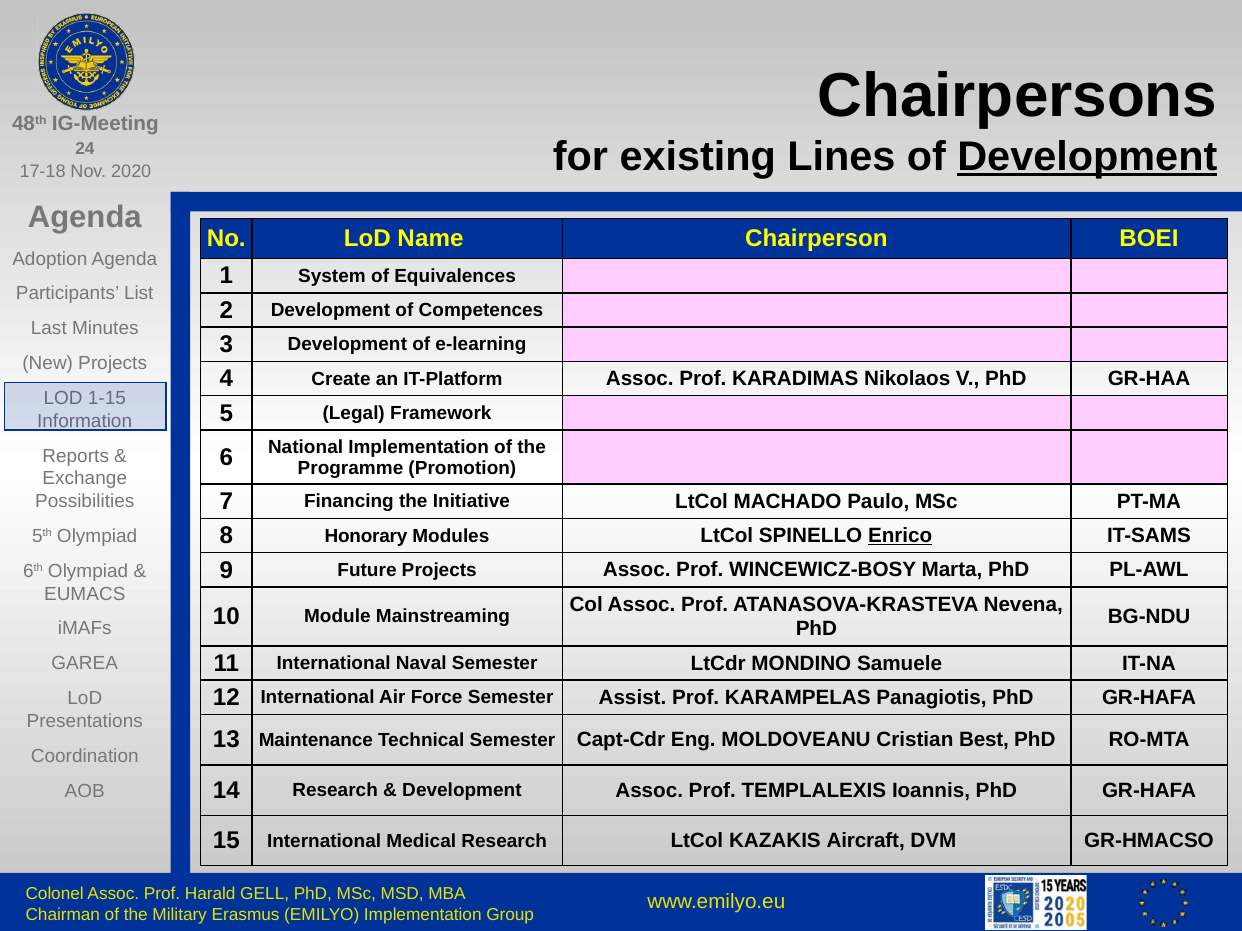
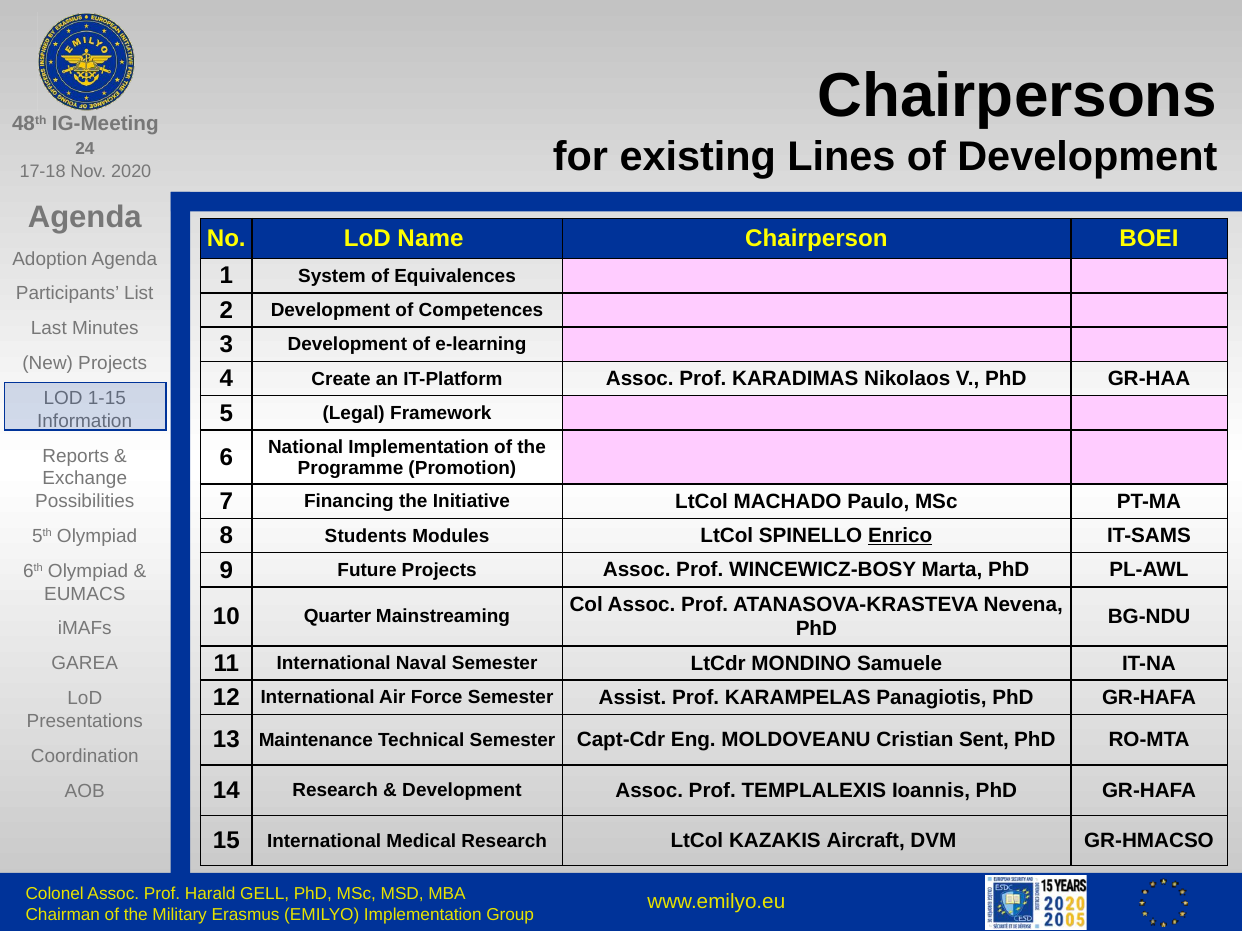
Development at (1087, 157) underline: present -> none
Honorary: Honorary -> Students
Module: Module -> Quarter
Best: Best -> Sent
